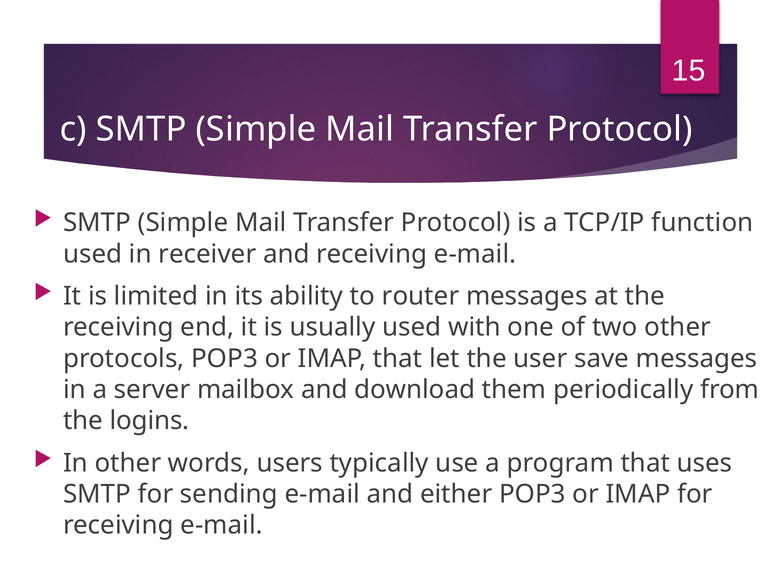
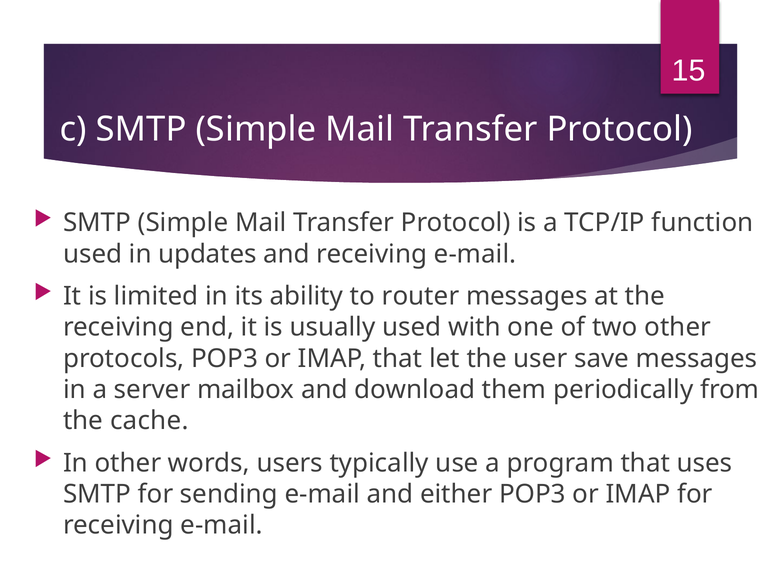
receiver: receiver -> updates
logins: logins -> cache
